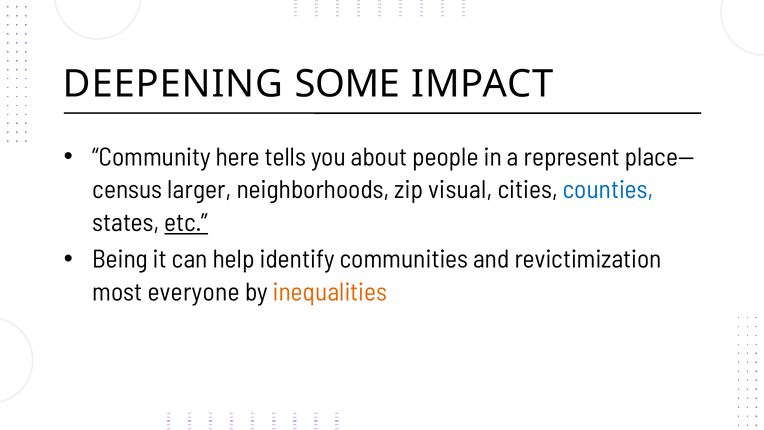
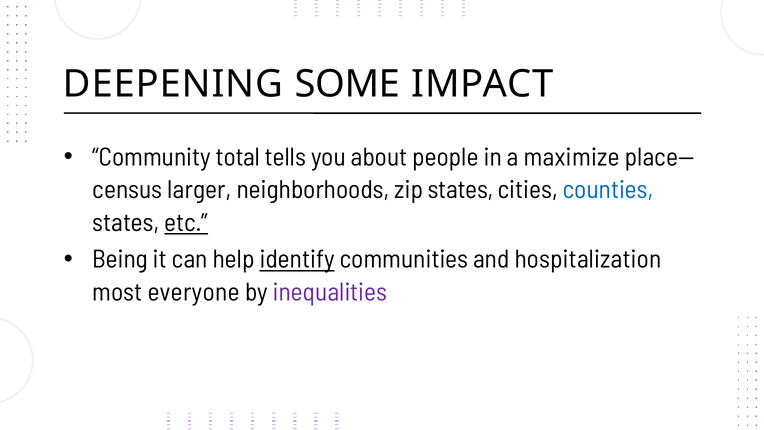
here: here -> total
represent: represent -> maximize
zip visual: visual -> states
identify underline: none -> present
revictimization: revictimization -> hospitalization
inequalities colour: orange -> purple
